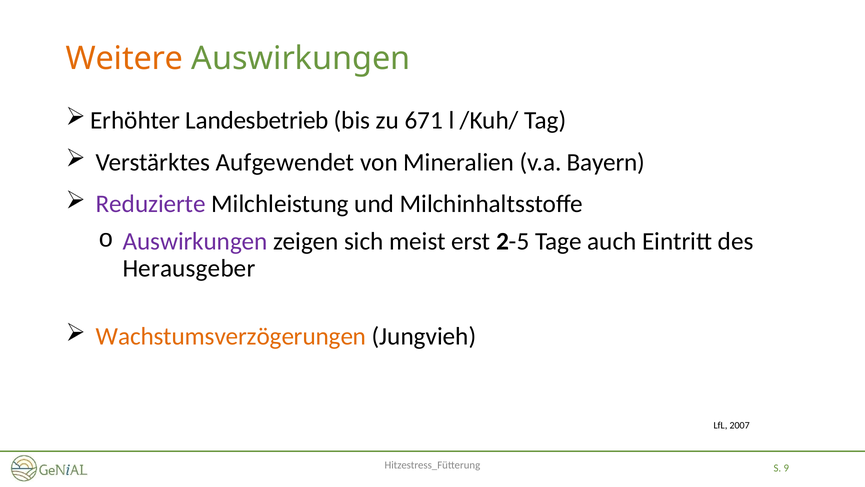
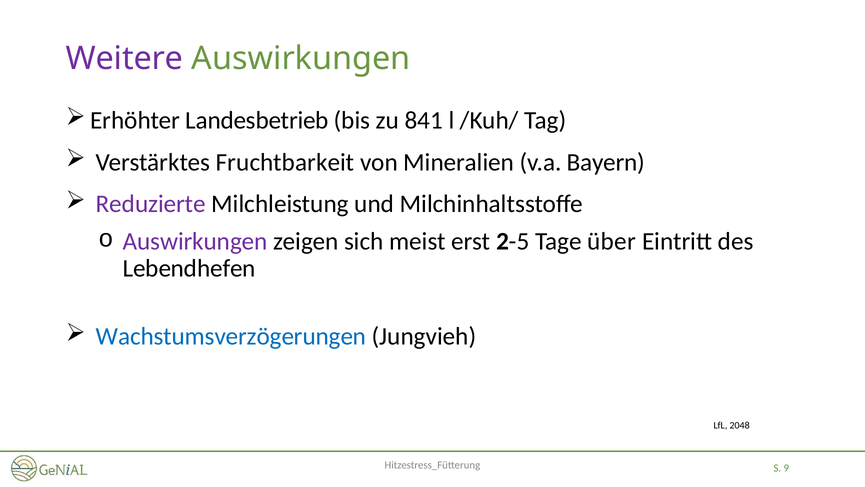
Weitere colour: orange -> purple
671: 671 -> 841
Aufgewendet: Aufgewendet -> Fruchtbarkeit
auch: auch -> über
Herausgeber: Herausgeber -> Lebendhefen
Wachstumsverzögerungen colour: orange -> blue
2007: 2007 -> 2048
